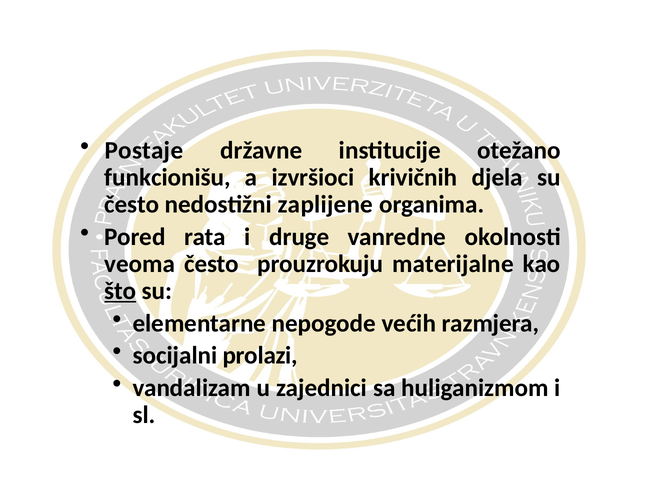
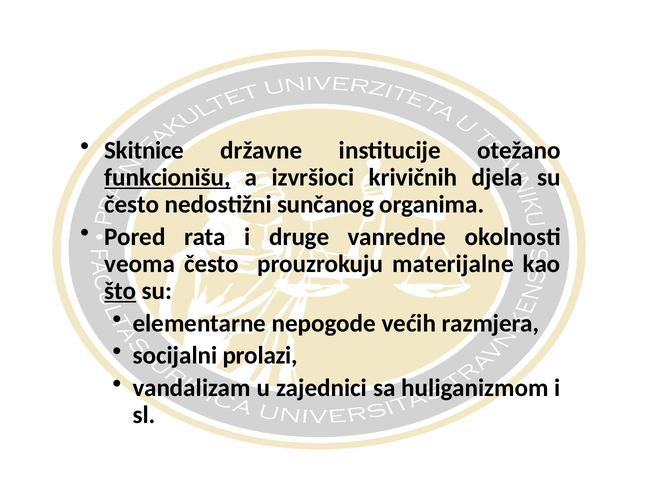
Postaje: Postaje -> Skitnice
funkcionišu underline: none -> present
zaplijene: zaplijene -> sunčanog
